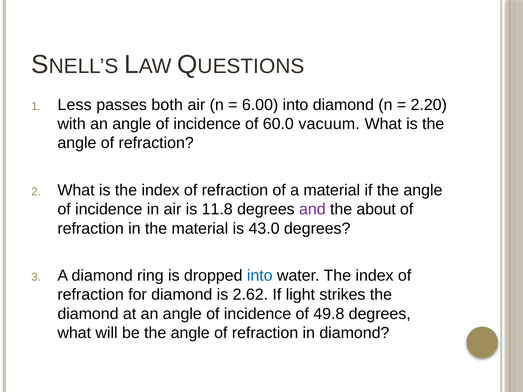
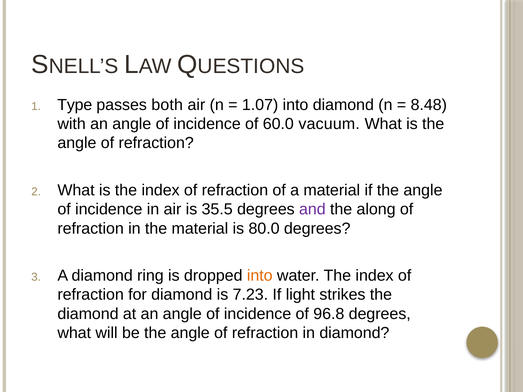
Less: Less -> Type
6.00: 6.00 -> 1.07
2.20: 2.20 -> 8.48
11.8: 11.8 -> 35.5
about: about -> along
43.0: 43.0 -> 80.0
into at (260, 276) colour: blue -> orange
2.62: 2.62 -> 7.23
49.8: 49.8 -> 96.8
